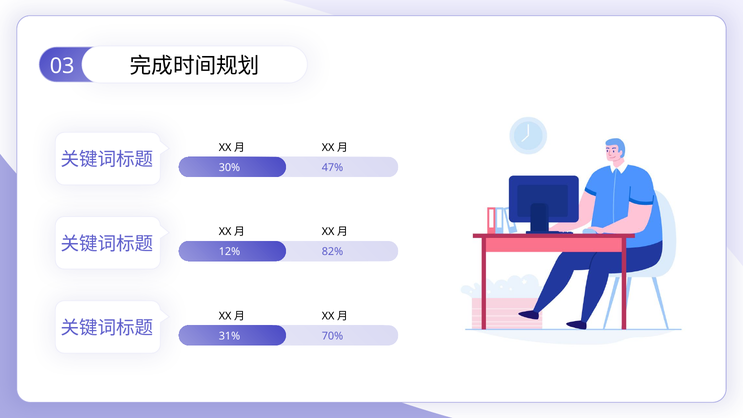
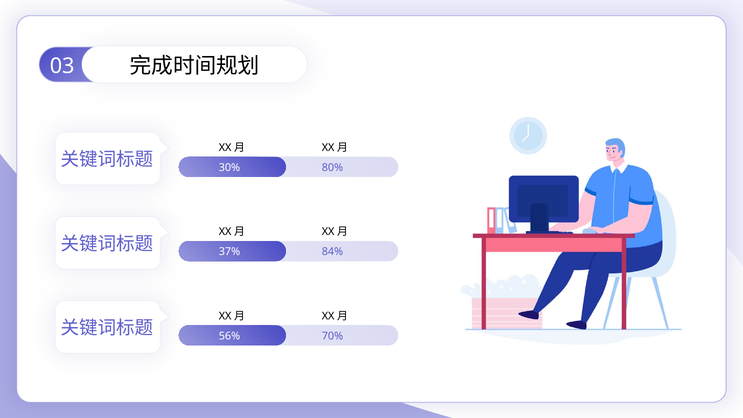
47%: 47% -> 80%
12%: 12% -> 37%
82%: 82% -> 84%
31%: 31% -> 56%
